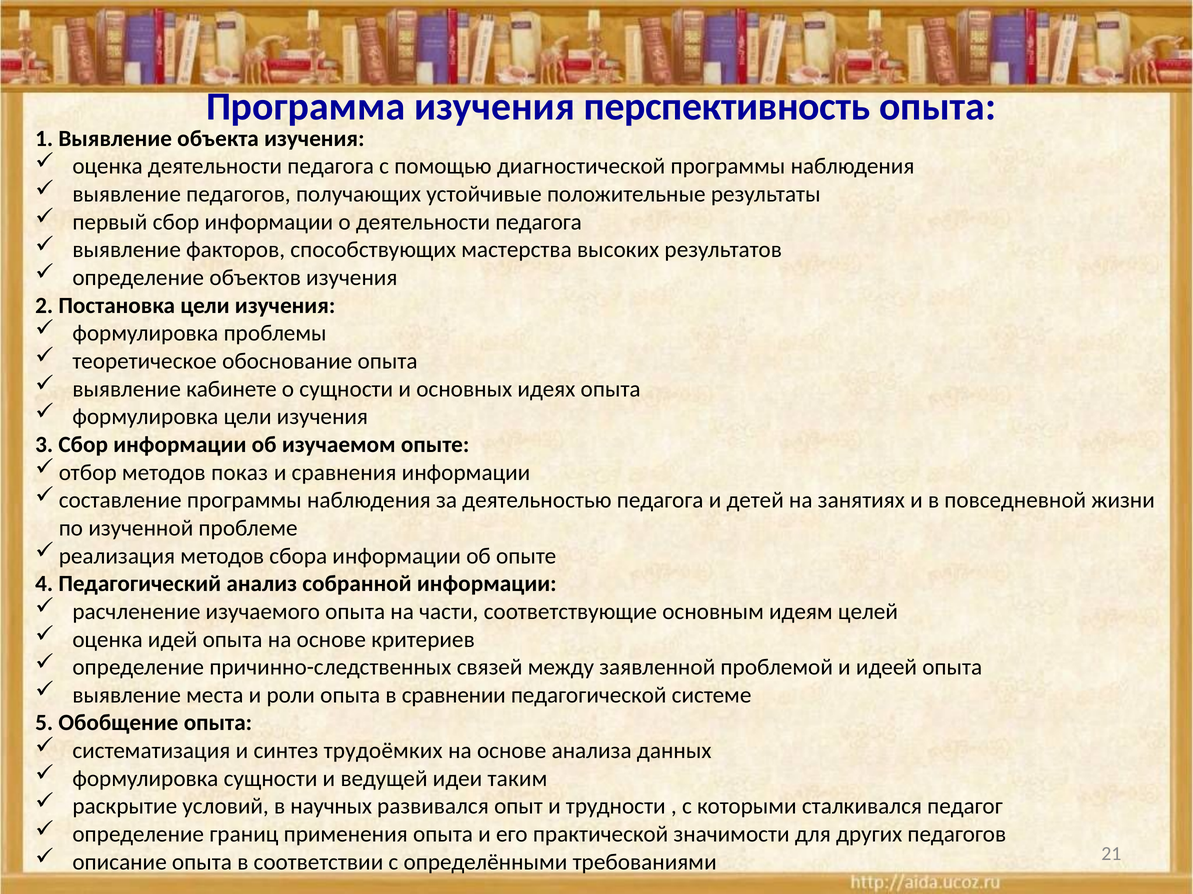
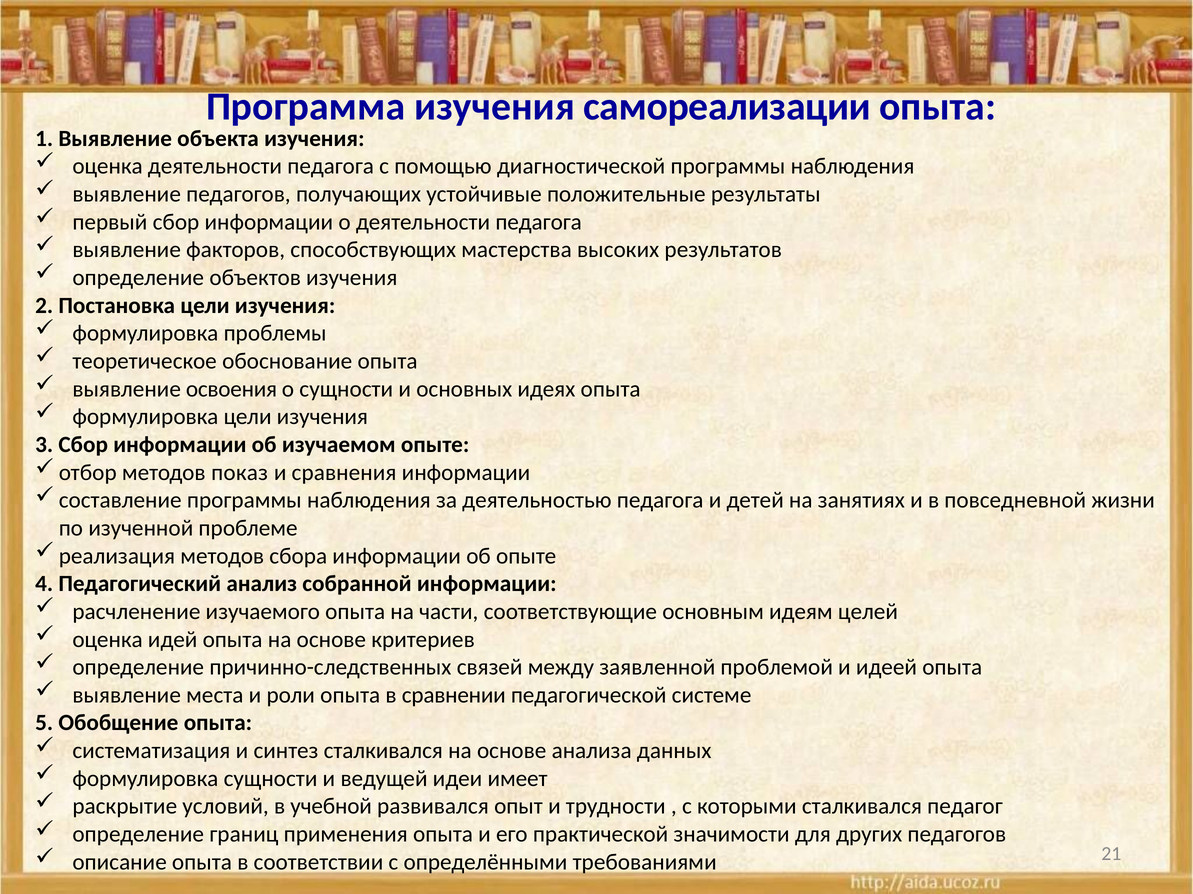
перспективность: перспективность -> самореализации
кабинете: кабинете -> освоения
синтез трудоёмких: трудоёмких -> сталкивался
таким: таким -> имеет
научных: научных -> учебной
